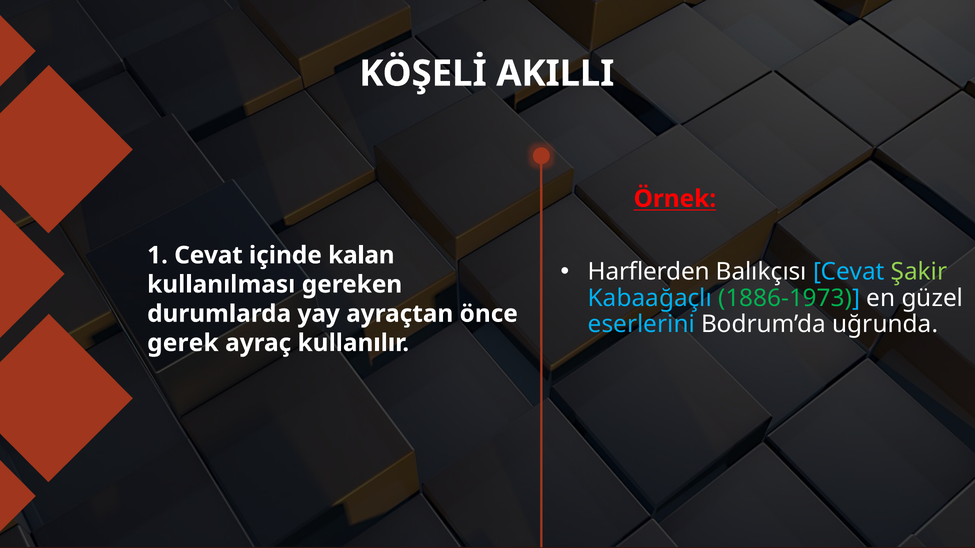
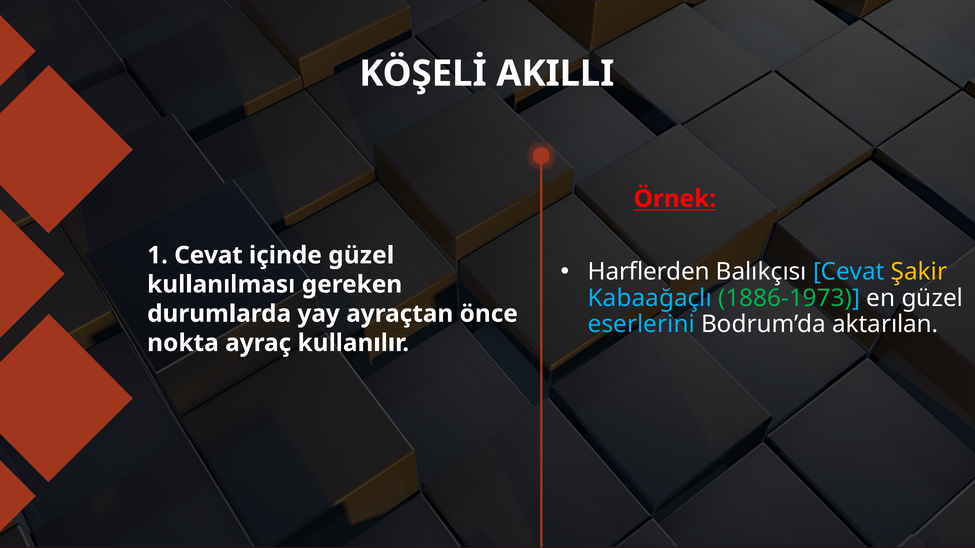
içinde kalan: kalan -> güzel
Şakir colour: light green -> yellow
uğrunda: uğrunda -> aktarılan
gerek: gerek -> nokta
